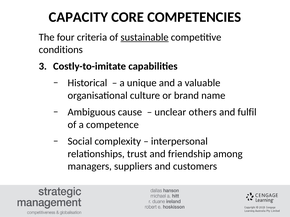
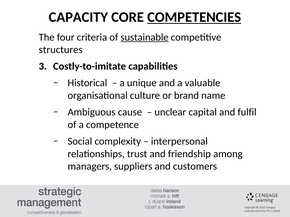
COMPETENCIES underline: none -> present
conditions: conditions -> structures
others: others -> capital
